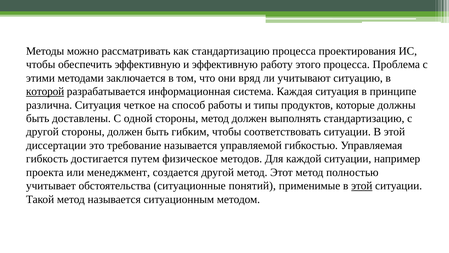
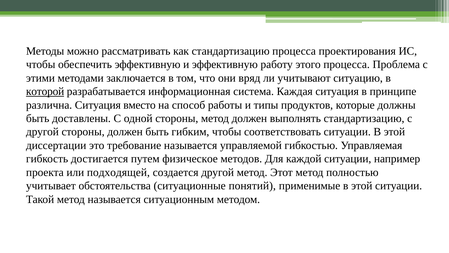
четкое: четкое -> вместо
менеджмент: менеджмент -> подходящей
этой at (362, 186) underline: present -> none
